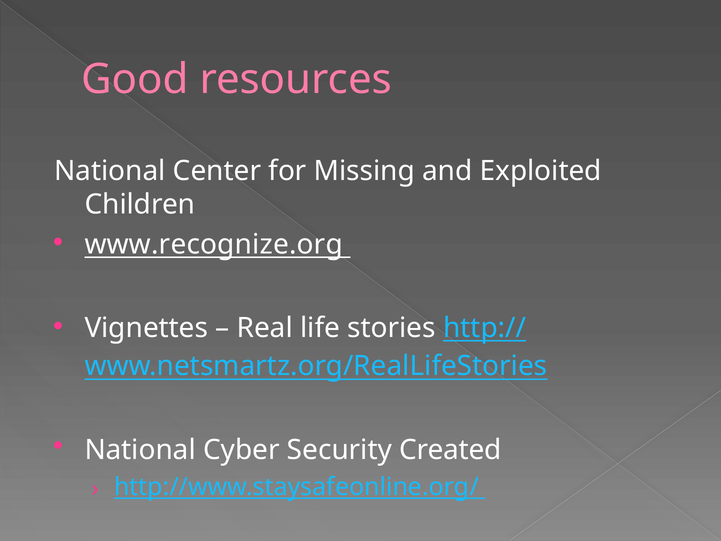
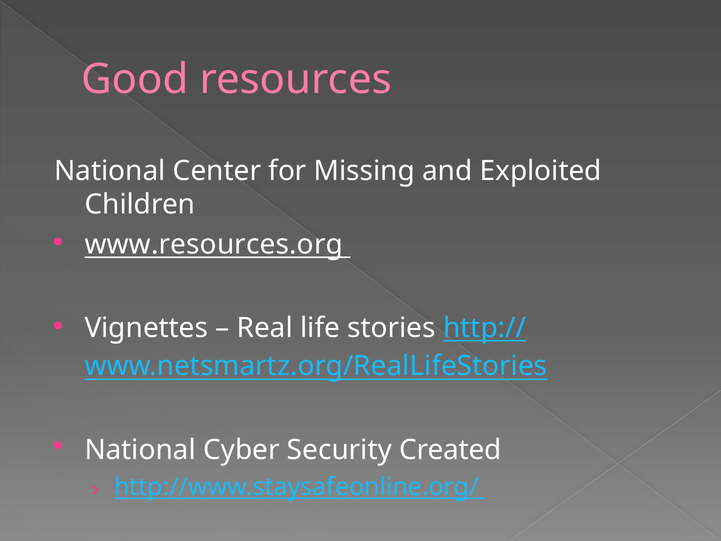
www.recognize.org: www.recognize.org -> www.resources.org
